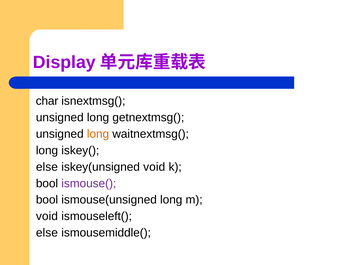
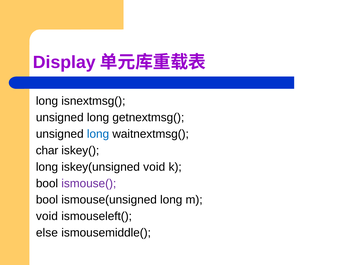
char at (47, 101): char -> long
long at (98, 134) colour: orange -> blue
long at (47, 150): long -> char
else at (47, 167): else -> long
